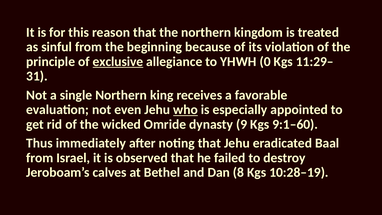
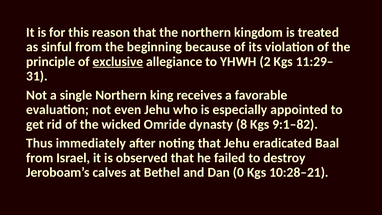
0: 0 -> 2
who underline: present -> none
9: 9 -> 8
9:1–60: 9:1–60 -> 9:1–82
8: 8 -> 0
10:28–19: 10:28–19 -> 10:28–21
